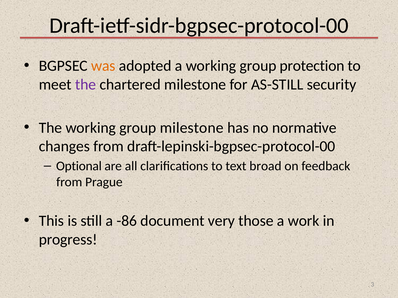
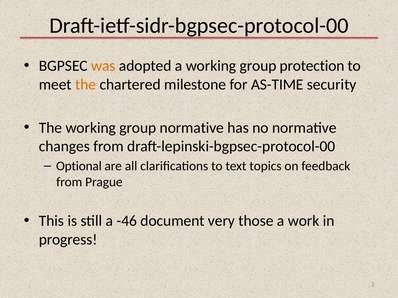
the at (86, 85) colour: purple -> orange
AS-STILL: AS-STILL -> AS-TIME
group milestone: milestone -> normative
broad: broad -> topics
-86: -86 -> -46
